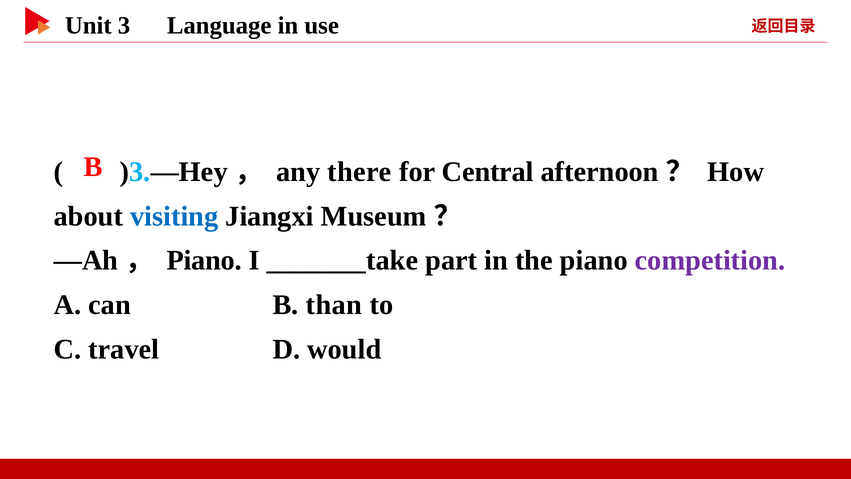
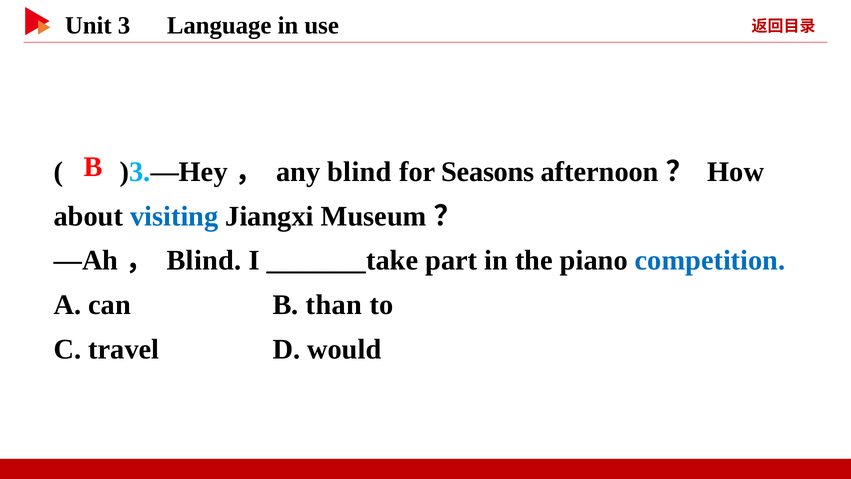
any there: there -> blind
Central: Central -> Seasons
Piano at (204, 260): Piano -> Blind
competition colour: purple -> blue
